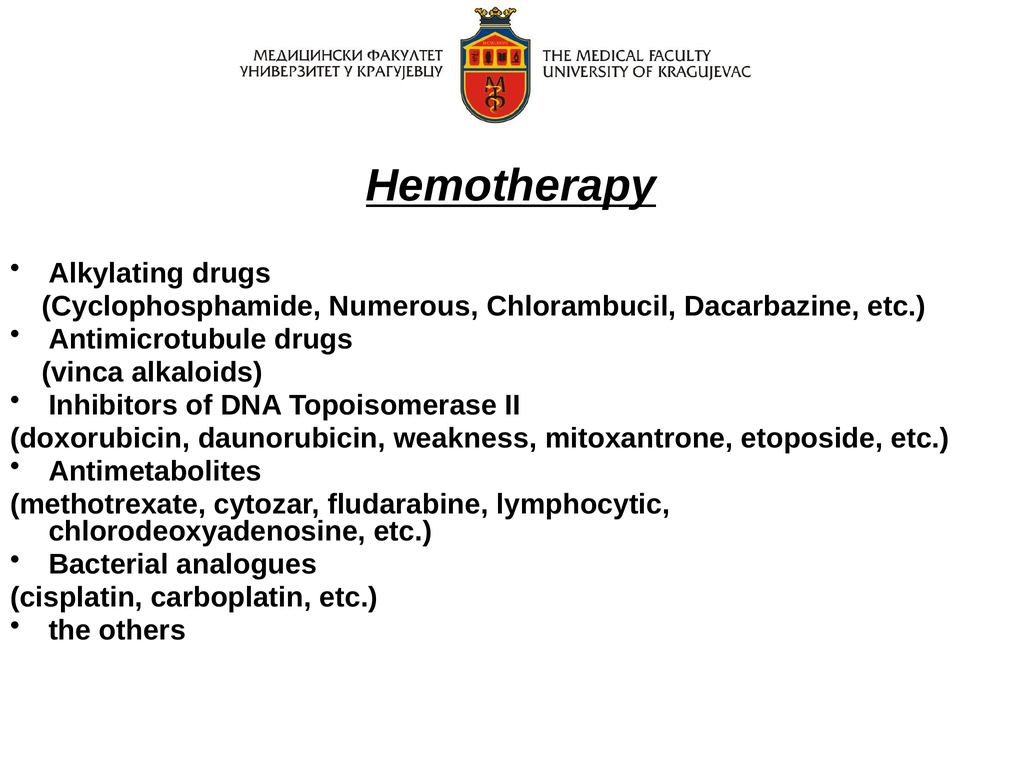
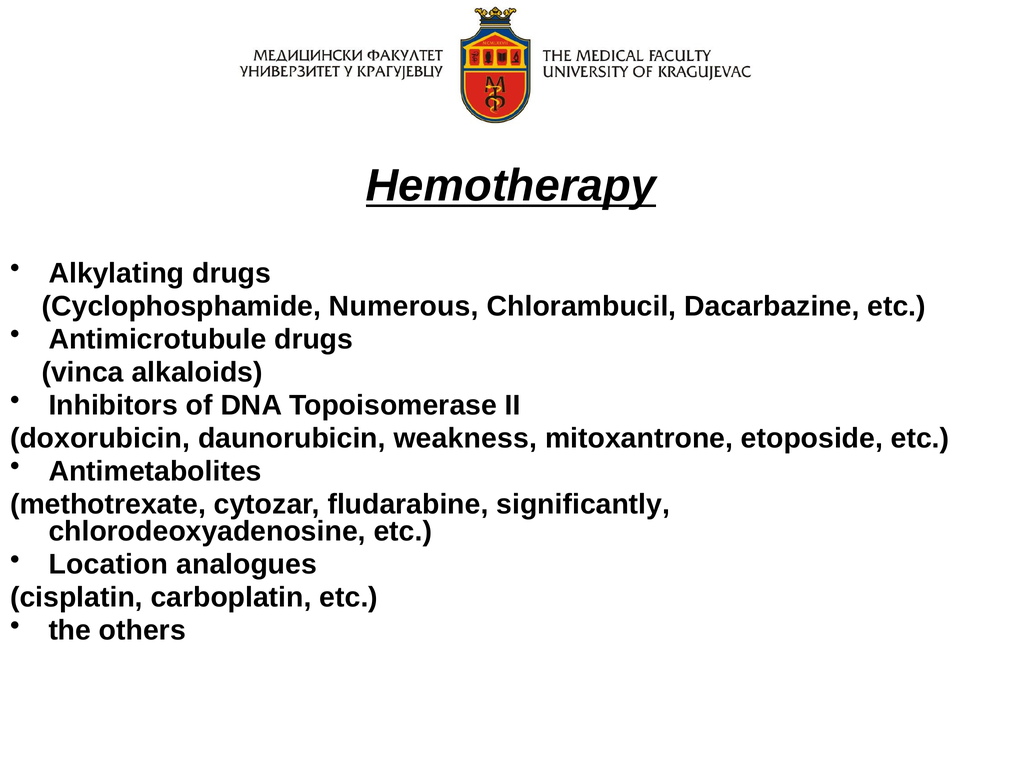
lymphocytic: lymphocytic -> significantly
Bacterial: Bacterial -> Location
